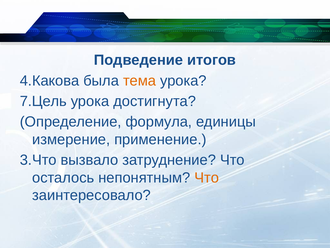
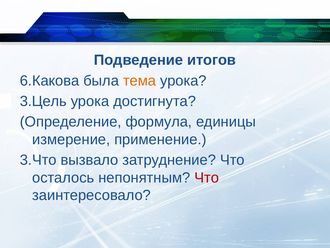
4.Какова: 4.Какова -> 6.Какова
7.Цель: 7.Цель -> 3.Цель
Что at (207, 177) colour: orange -> red
